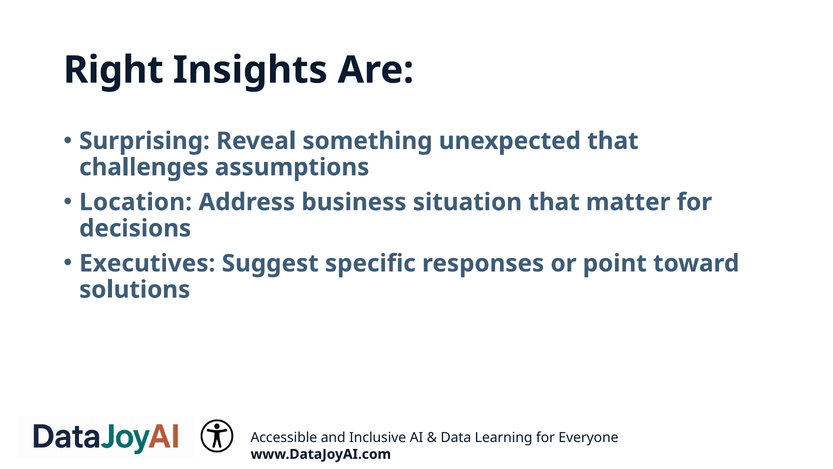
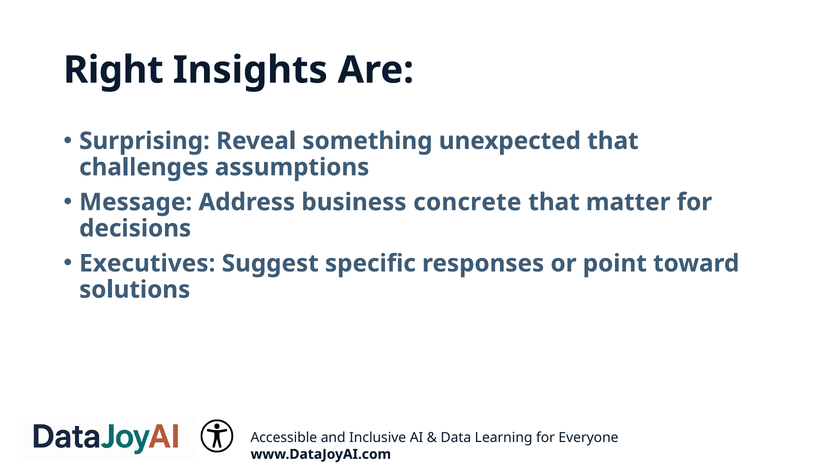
Location: Location -> Message
situation: situation -> concrete
